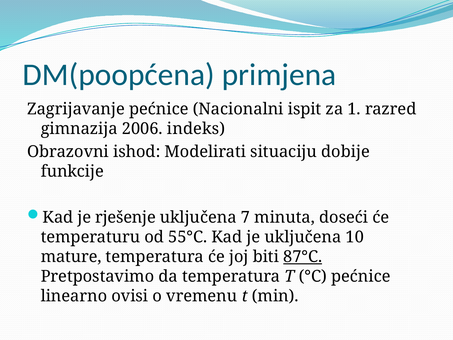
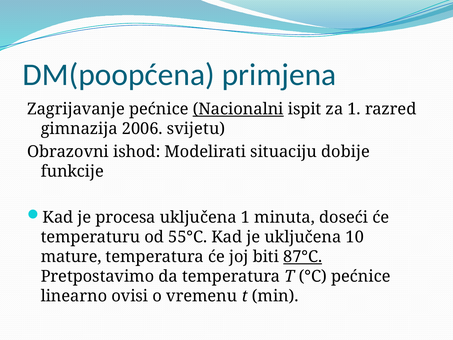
Nacionalni underline: none -> present
indeks: indeks -> svijetu
rješenje: rješenje -> procesa
uključena 7: 7 -> 1
